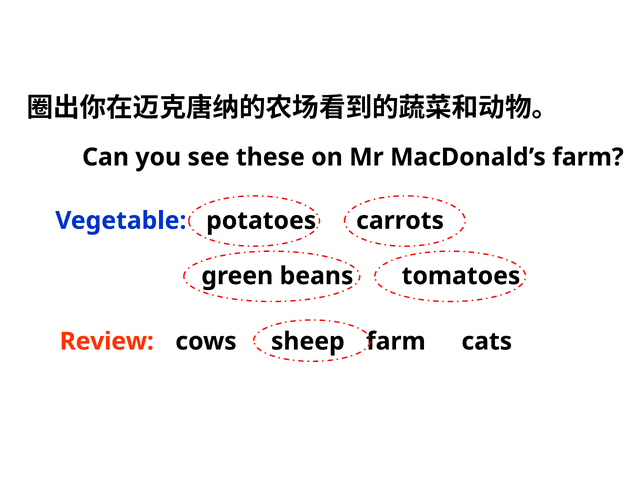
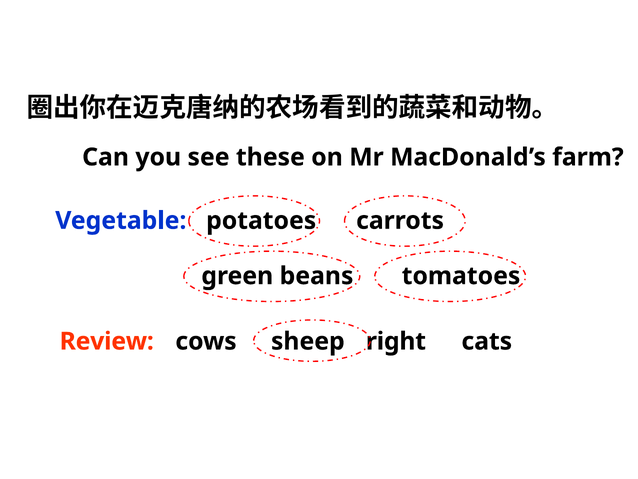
sheep farm: farm -> right
